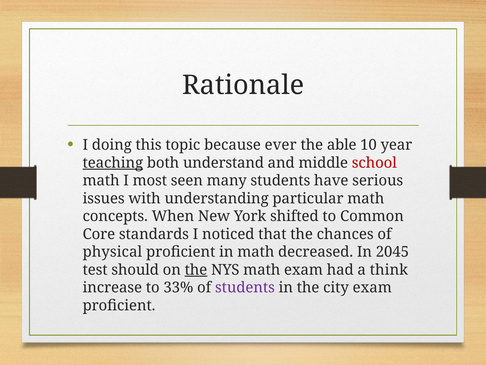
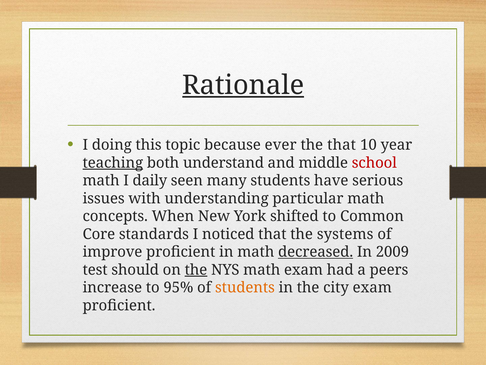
Rationale underline: none -> present
the able: able -> that
most: most -> daily
chances: chances -> systems
physical: physical -> improve
decreased underline: none -> present
2045: 2045 -> 2009
think: think -> peers
33%: 33% -> 95%
students at (245, 287) colour: purple -> orange
